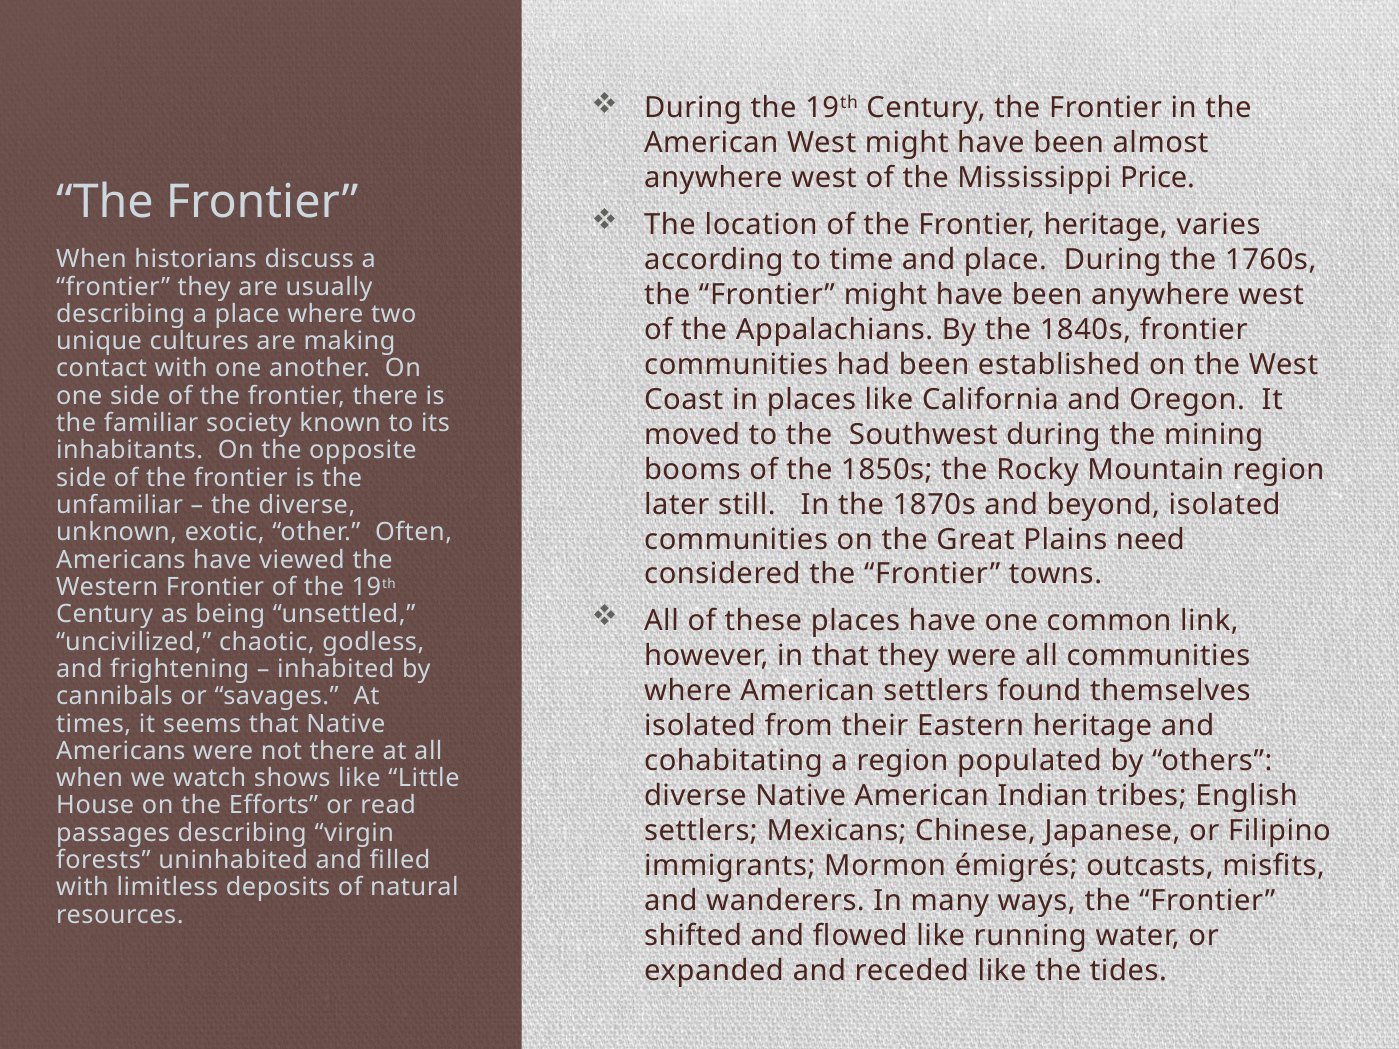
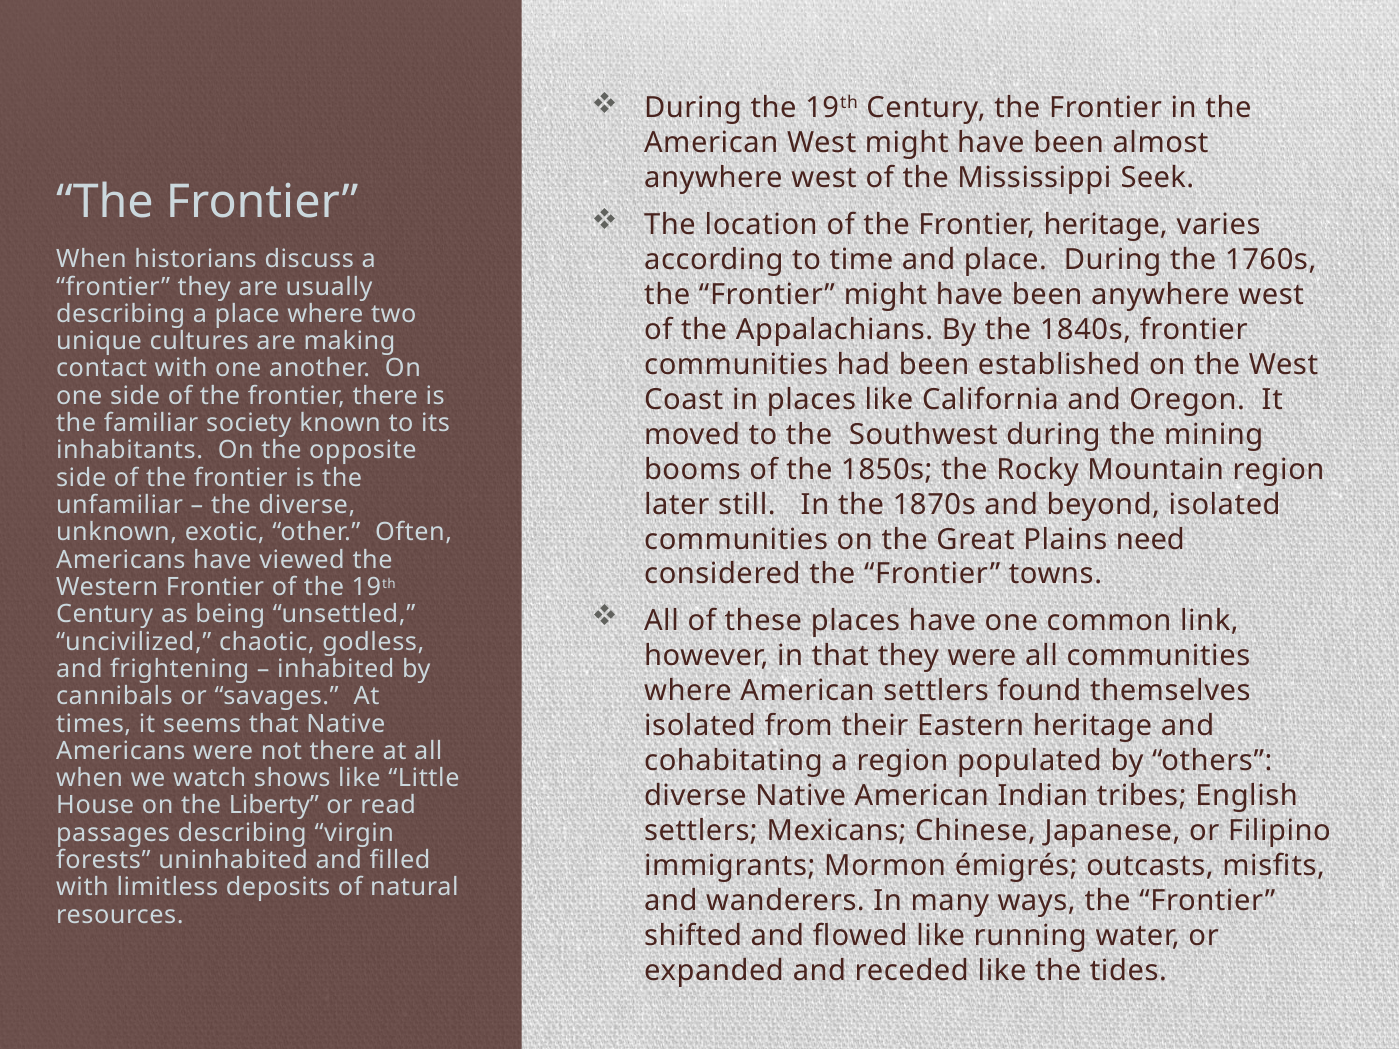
Price: Price -> Seek
Efforts: Efforts -> Liberty
